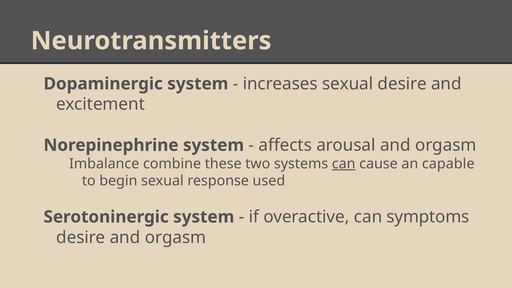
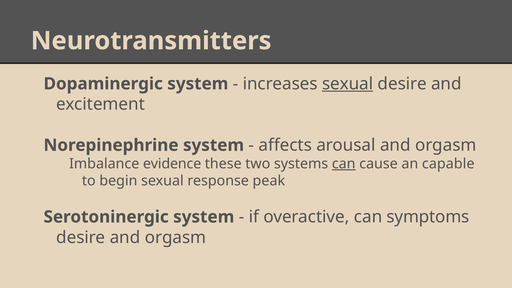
sexual at (348, 84) underline: none -> present
combine: combine -> evidence
used: used -> peak
